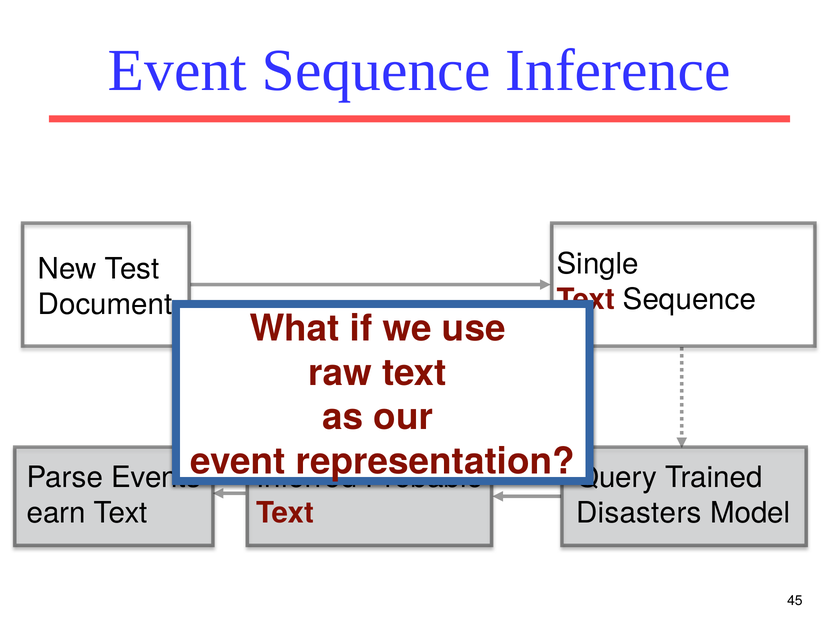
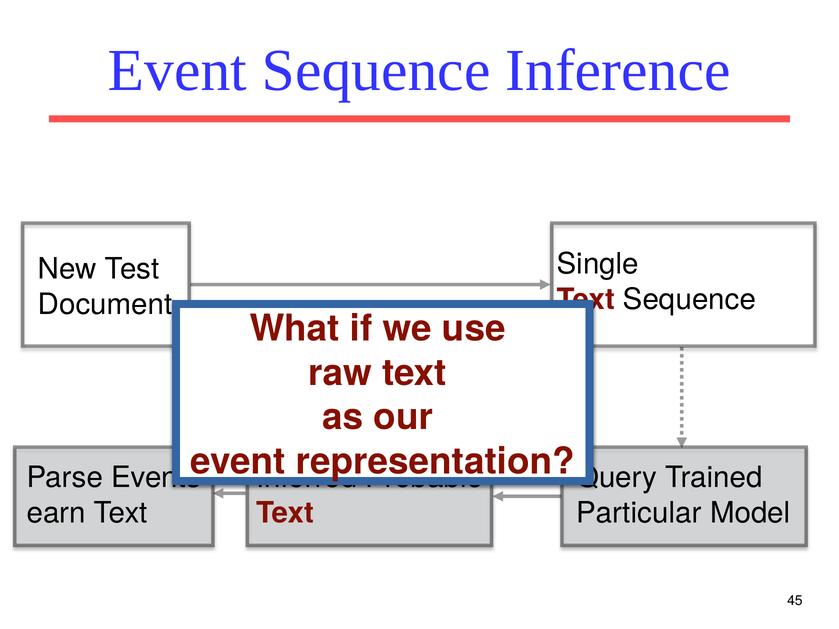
Disasters: Disasters -> Particular
